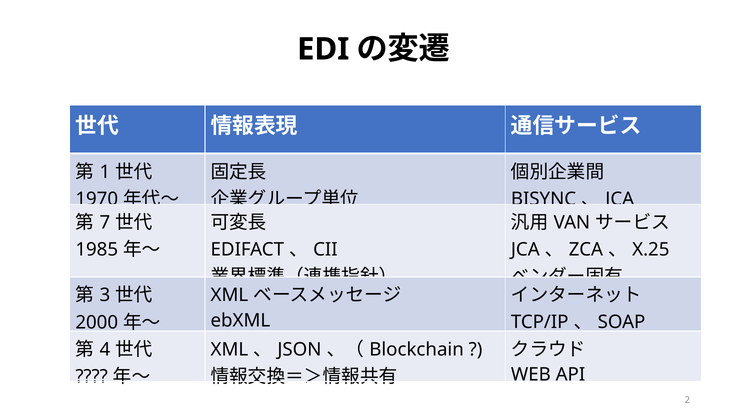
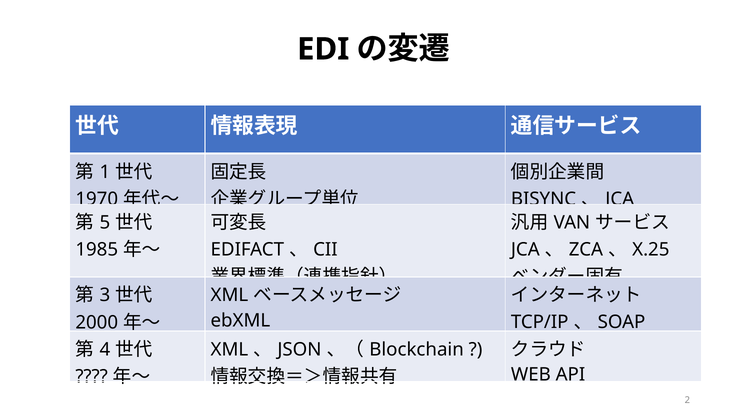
7: 7 -> 5
